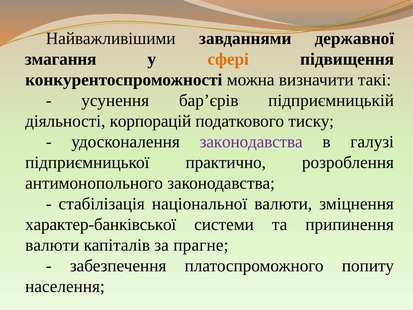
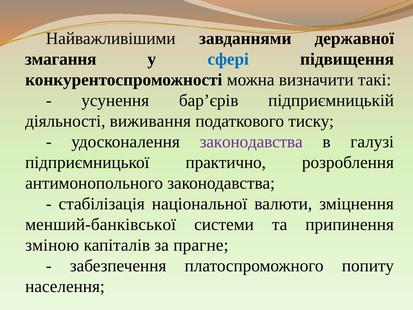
сфері colour: orange -> blue
корпорацій: корпорацій -> виживання
характер-банківської: характер-банківської -> менший-банківської
валюти at (52, 245): валюти -> зміною
